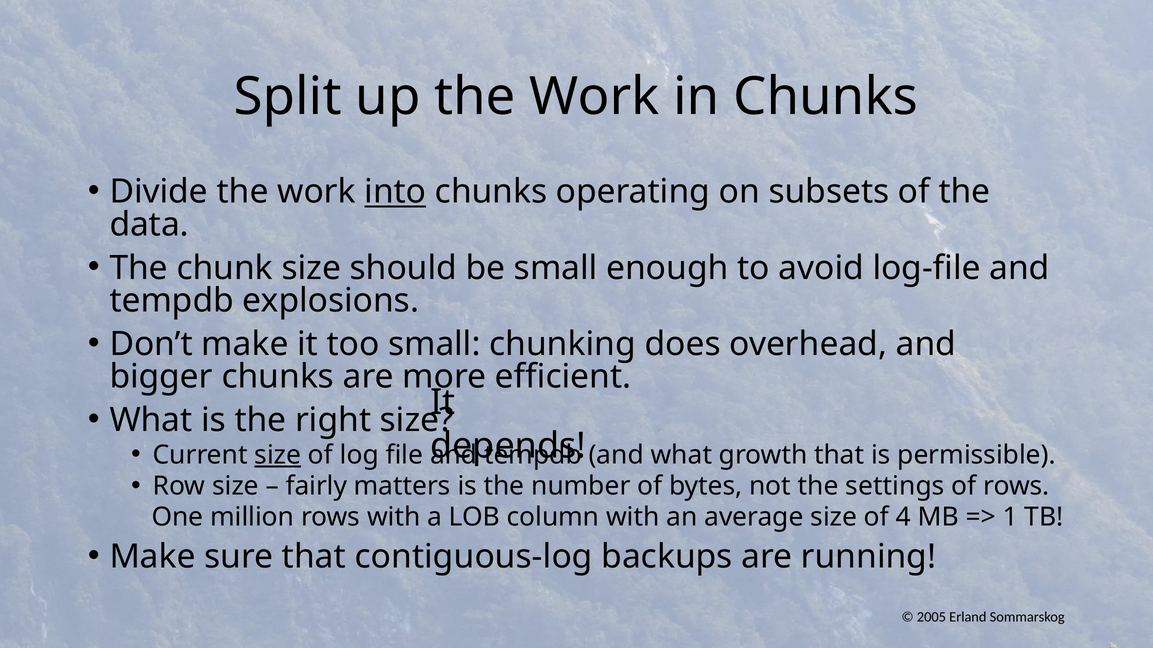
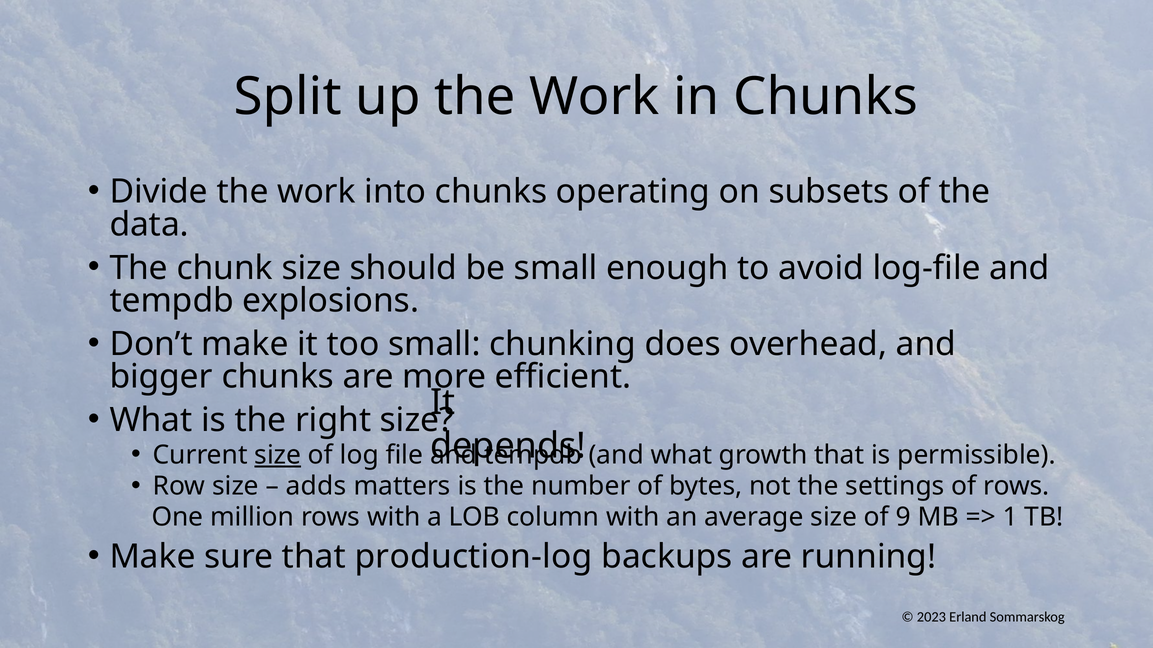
into underline: present -> none
fairly: fairly -> adds
4: 4 -> 9
contiguous-log: contiguous-log -> production-log
2005: 2005 -> 2023
